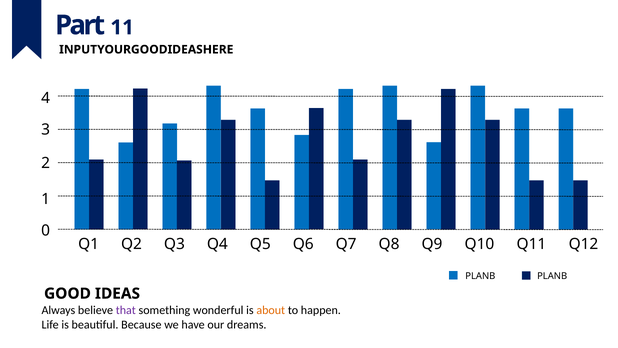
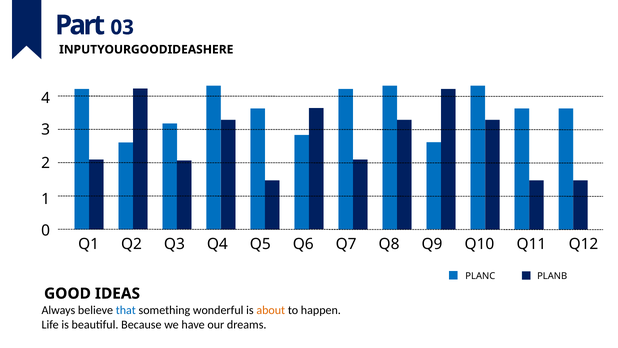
11: 11 -> 03
PLANB at (480, 276): PLANB -> PLANC
that colour: purple -> blue
